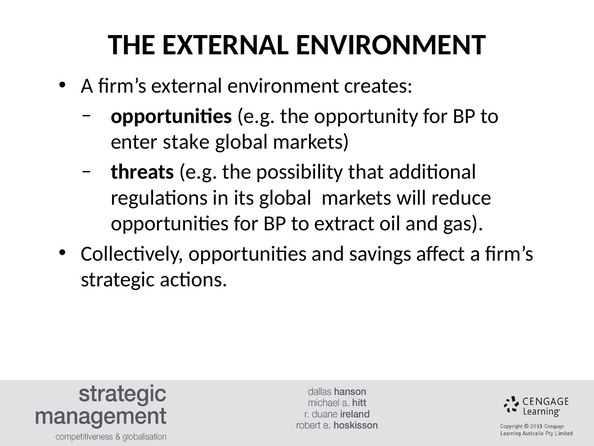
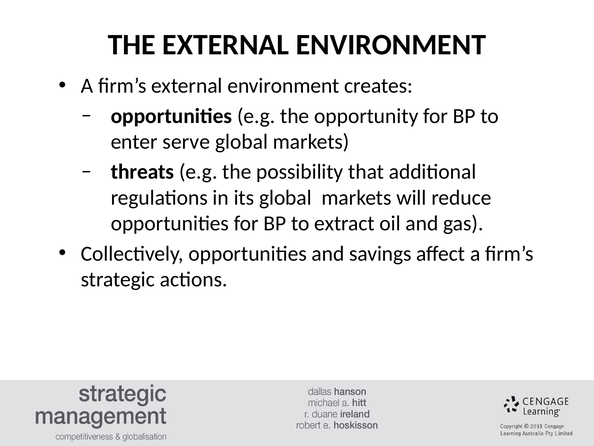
stake: stake -> serve
